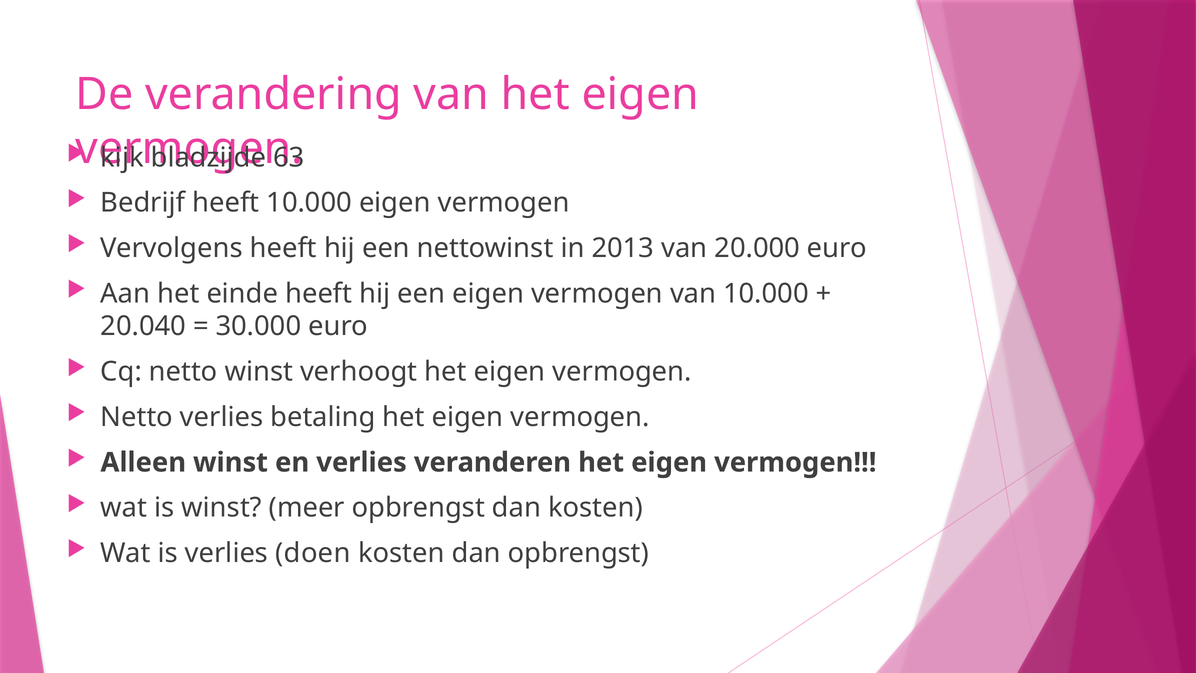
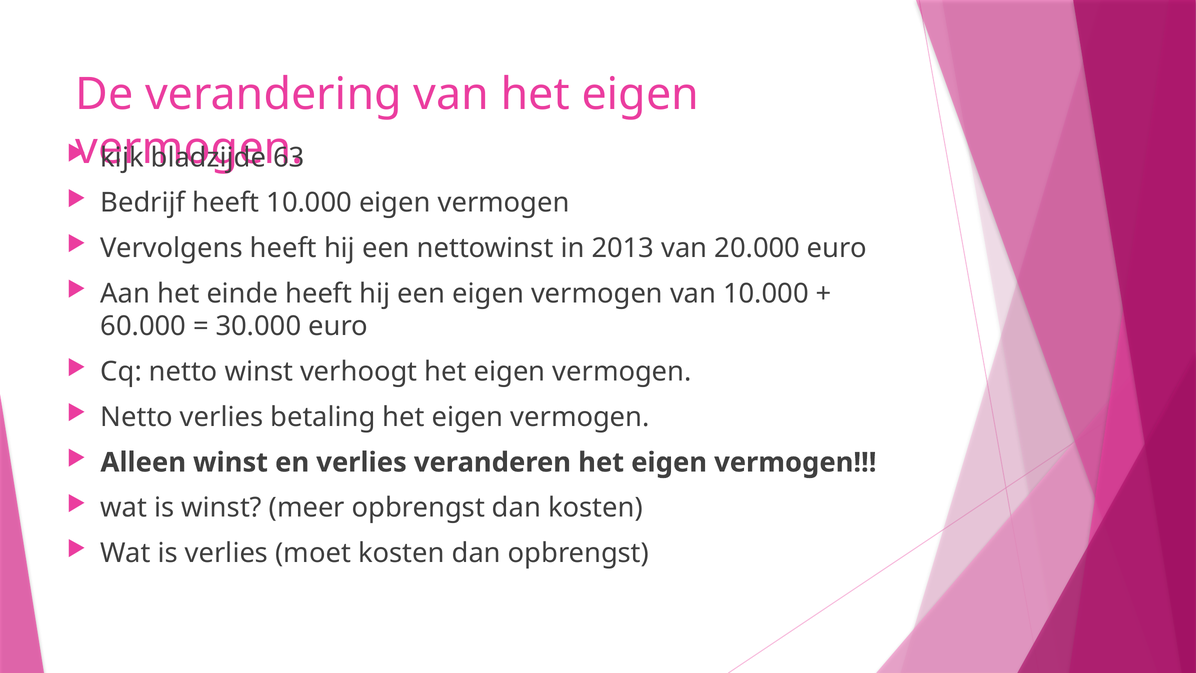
20.040: 20.040 -> 60.000
doen: doen -> moet
